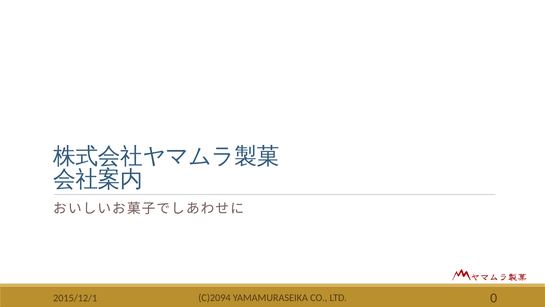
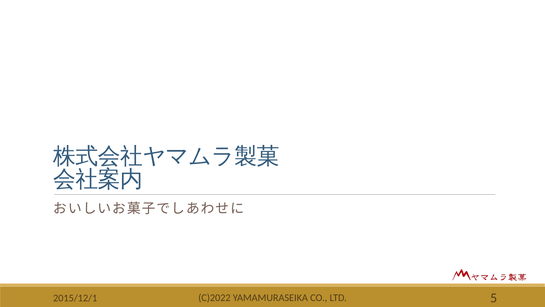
C)2094: C)2094 -> C)2022
0: 0 -> 5
